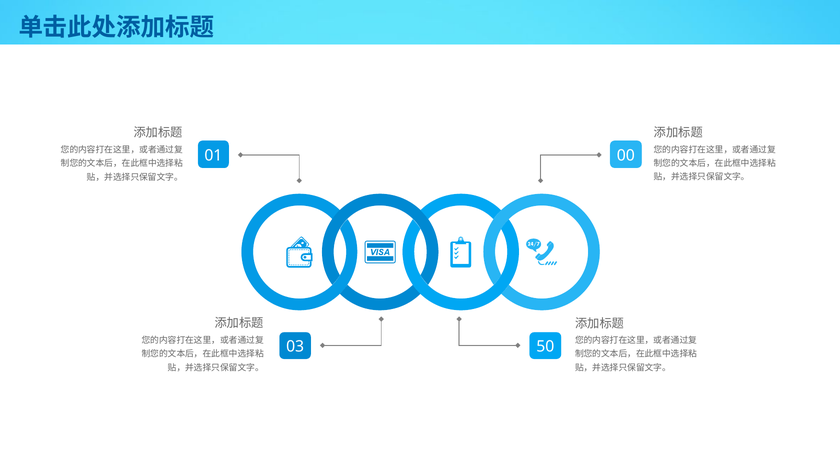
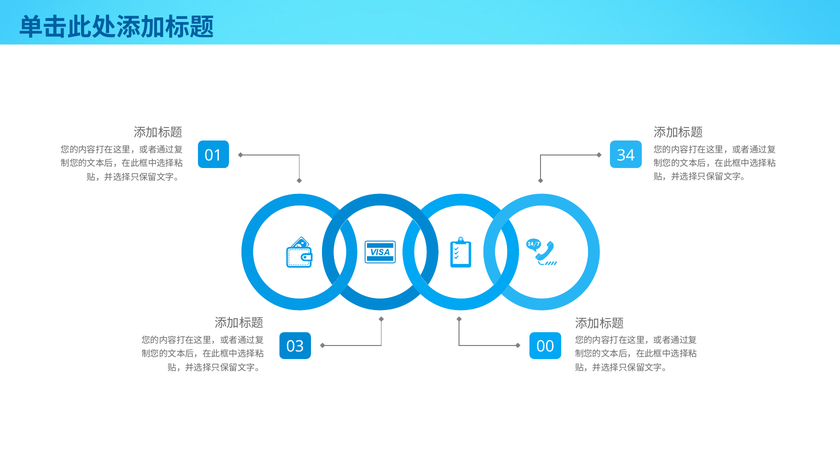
00: 00 -> 34
50: 50 -> 00
